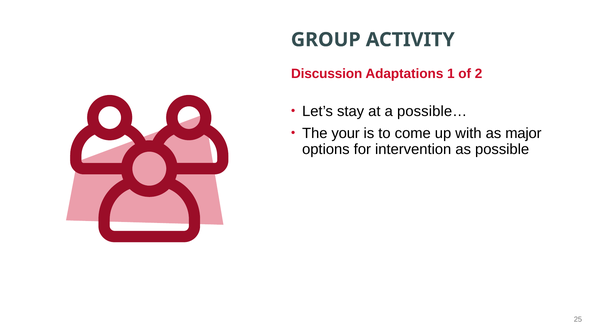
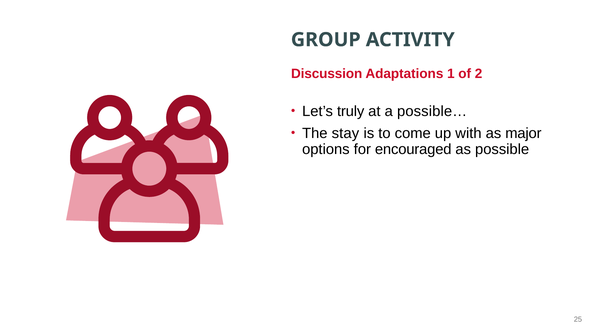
stay: stay -> truly
your: your -> stay
intervention: intervention -> encouraged
